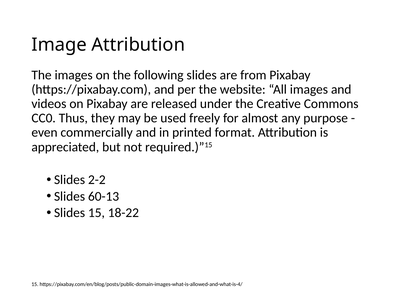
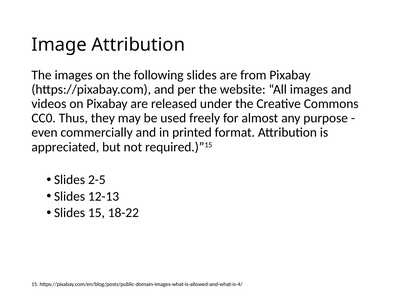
2-2: 2-2 -> 2-5
60-13: 60-13 -> 12-13
